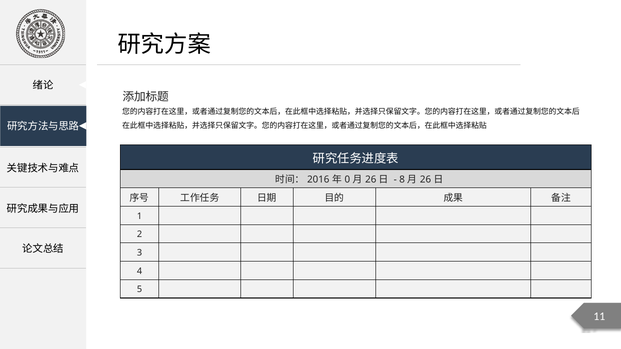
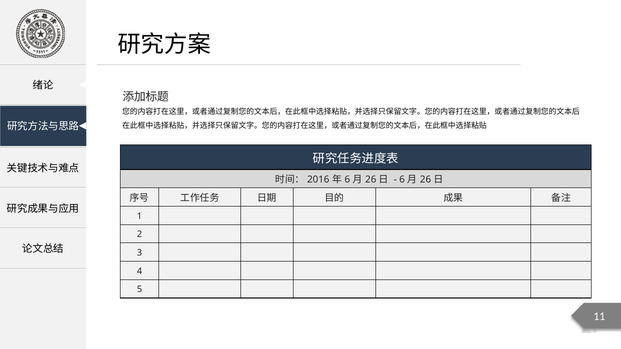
0 at (347, 180): 0 -> 6
8 at (402, 180): 8 -> 6
